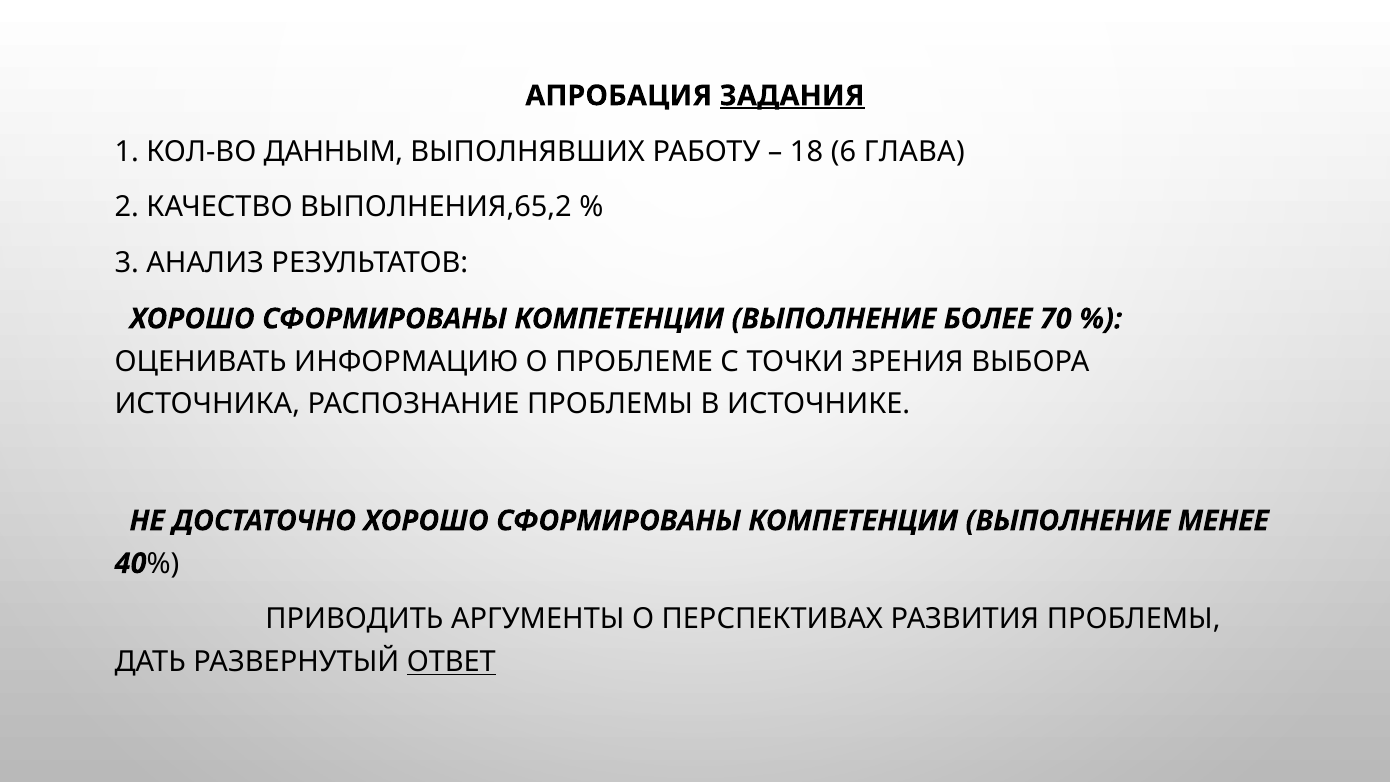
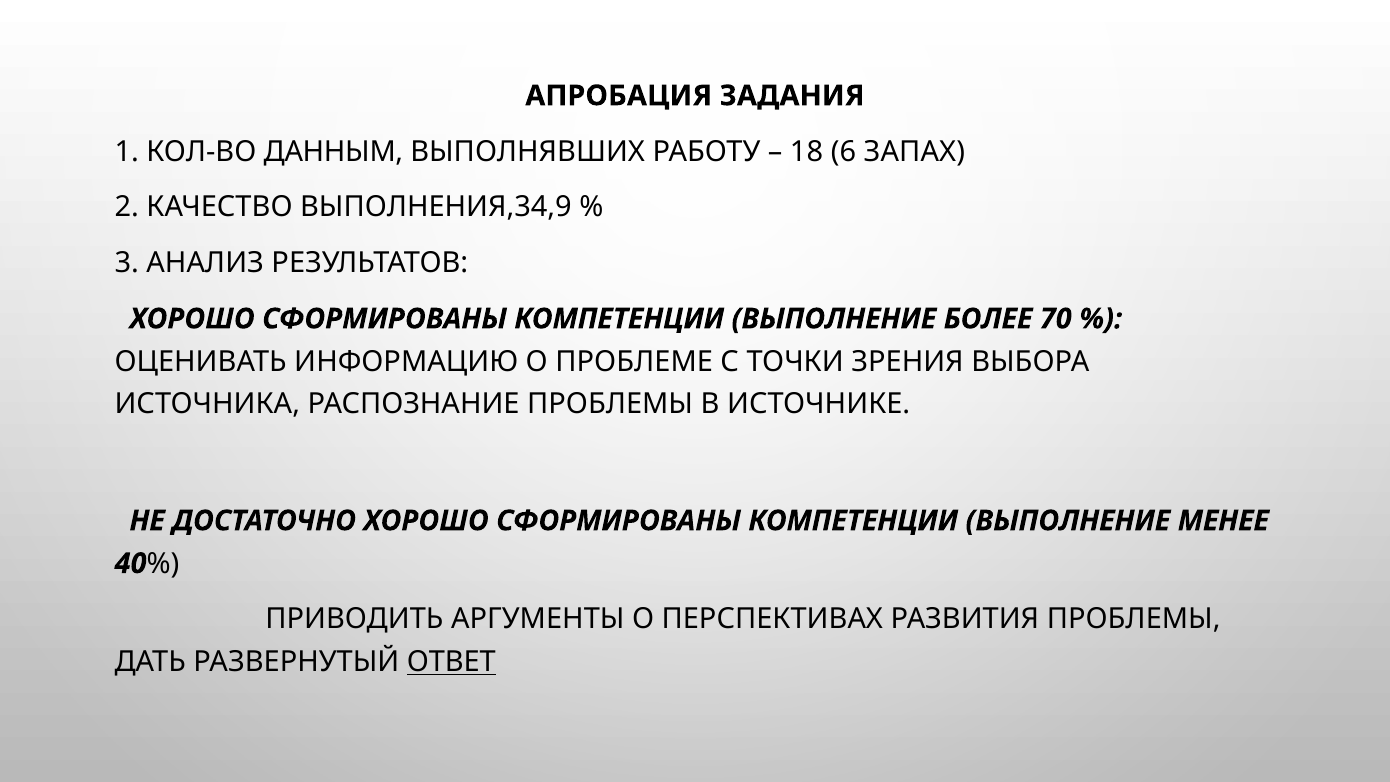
ЗАДАНИЯ underline: present -> none
ГЛАВА: ГЛАВА -> ЗАПАХ
ВЫПОЛНЕНИЯ,65,2: ВЫПОЛНЕНИЯ,65,2 -> ВЫПОЛНЕНИЯ,34,9
